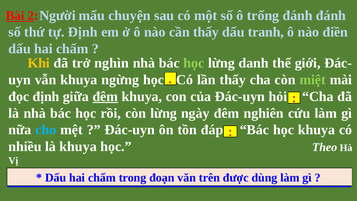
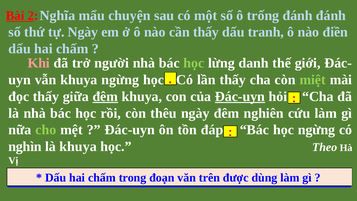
Người: Người -> Nghĩa
tự Định: Định -> Ngày
Khi colour: yellow -> pink
nghìn: nghìn -> người
đọc định: định -> thấy
Đác-uyn at (240, 96) underline: none -> present
còn lừng: lừng -> thêu
cho colour: light blue -> light green
học khuya: khuya -> ngừng
nhiều: nhiều -> nghìn
